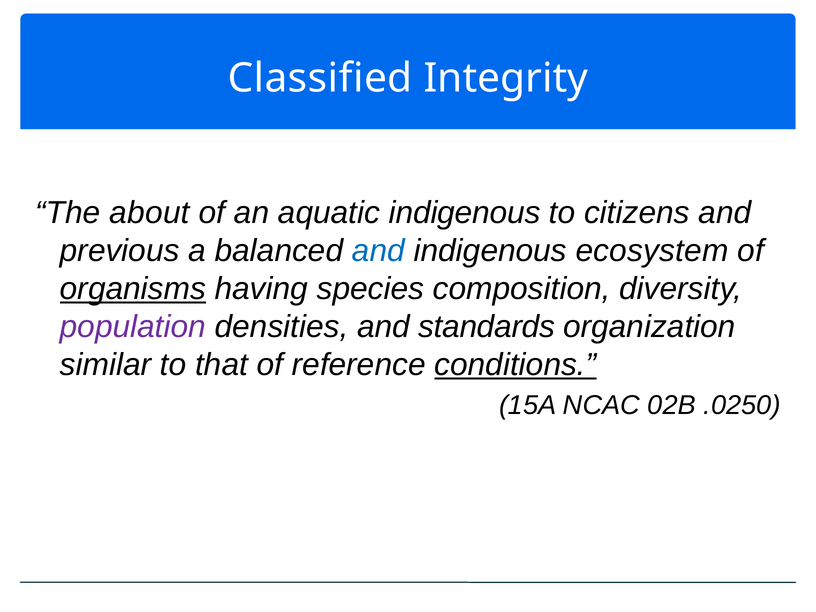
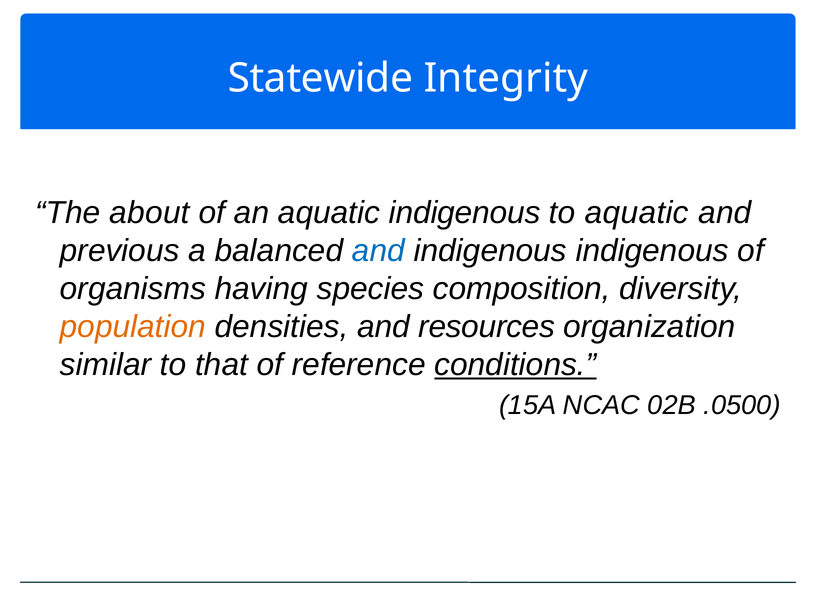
Classified: Classified -> Statewide
to citizens: citizens -> aquatic
indigenous ecosystem: ecosystem -> indigenous
organisms underline: present -> none
population colour: purple -> orange
standards: standards -> resources
.0250: .0250 -> .0500
